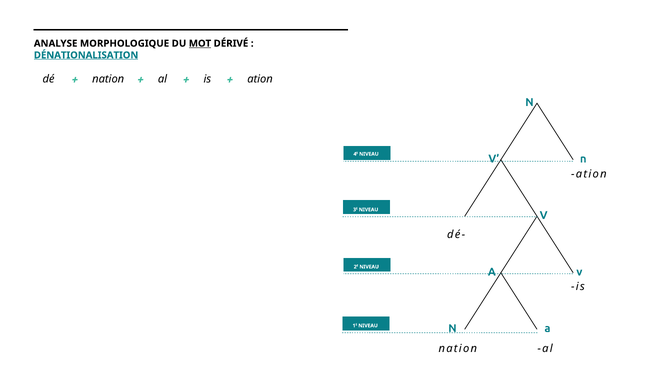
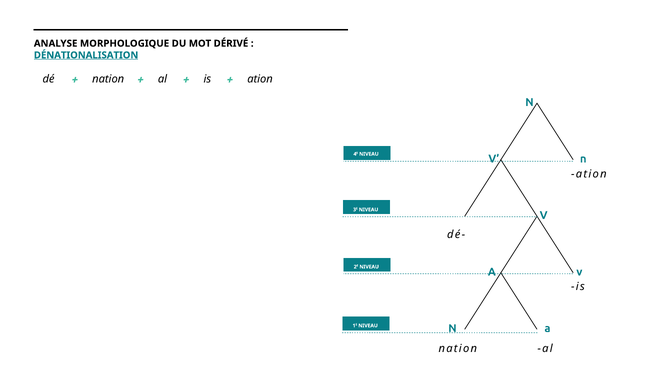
MOT underline: present -> none
